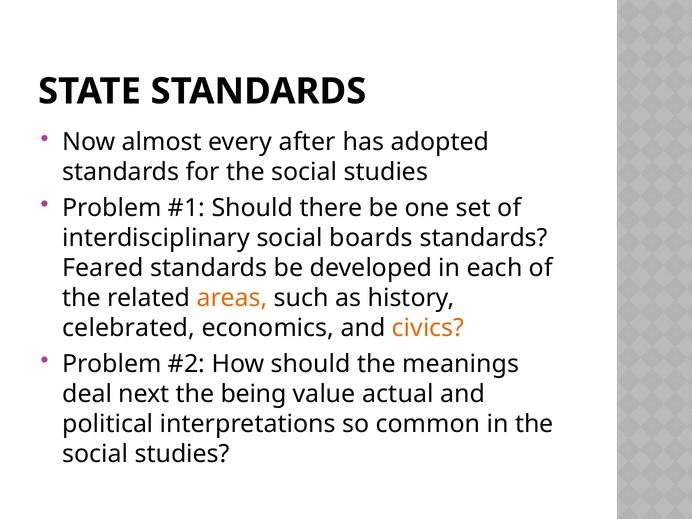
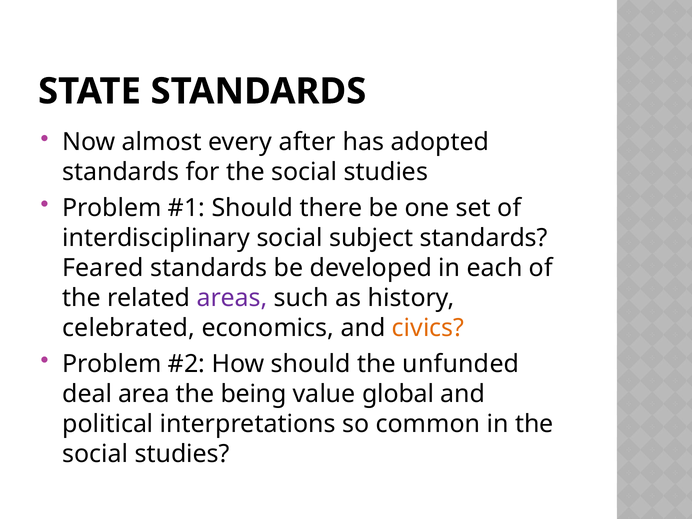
boards: boards -> subject
areas colour: orange -> purple
meanings: meanings -> unfunded
next: next -> area
actual: actual -> global
